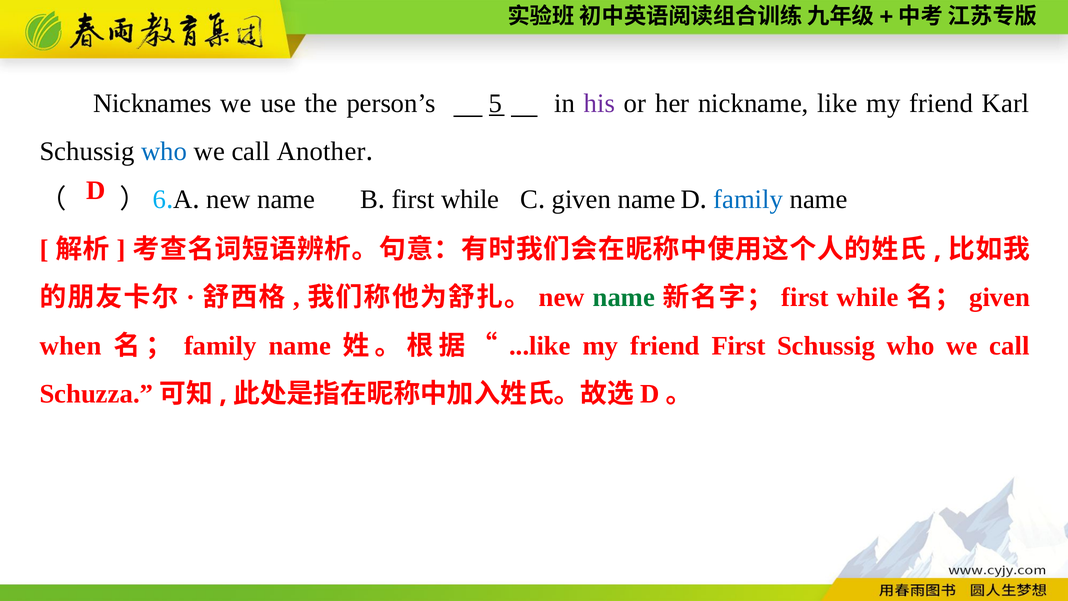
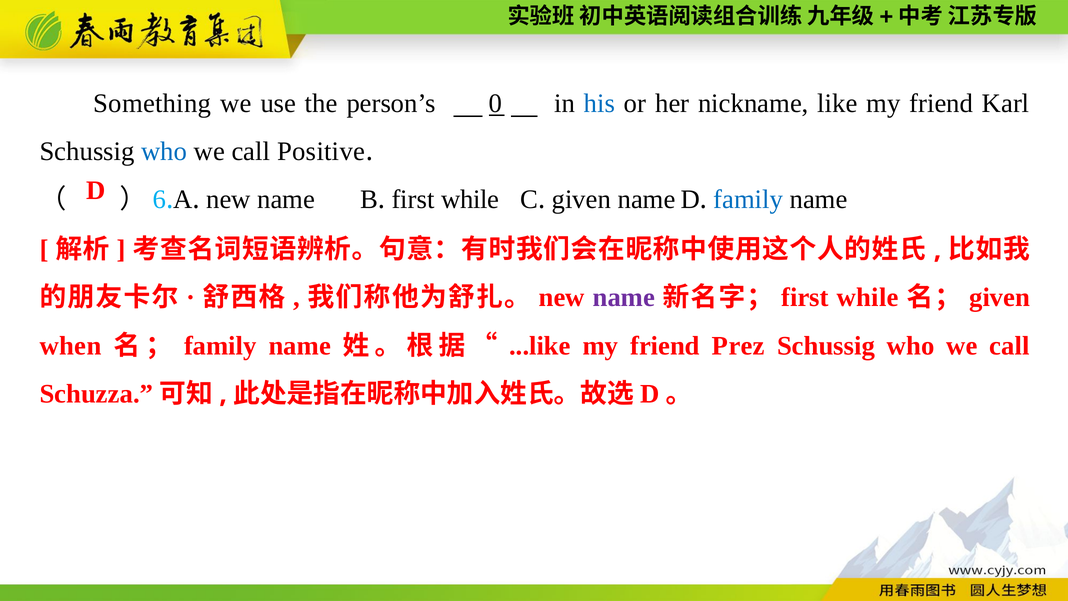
Nicknames: Nicknames -> Something
5: 5 -> 0
his colour: purple -> blue
Another: Another -> Positive
name at (624, 298) colour: green -> purple
friend First: First -> Prez
